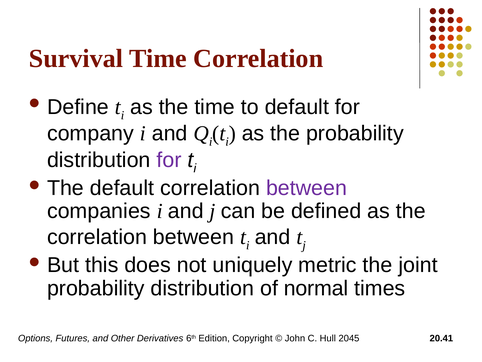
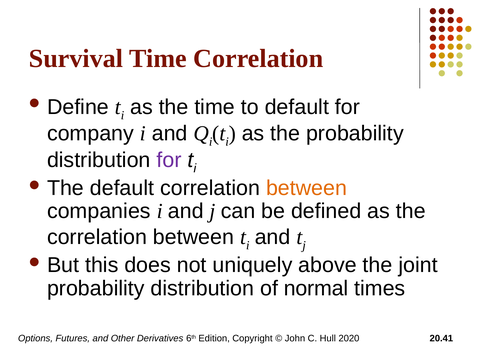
between at (307, 188) colour: purple -> orange
metric: metric -> above
2045: 2045 -> 2020
